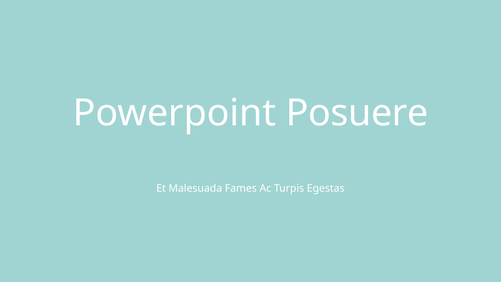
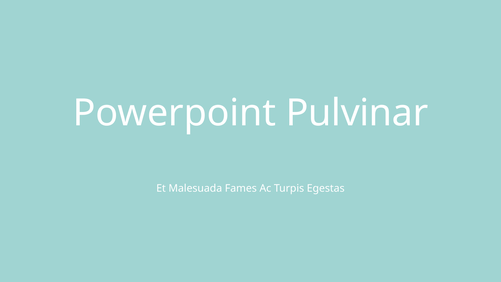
Posuere: Posuere -> Pulvinar
